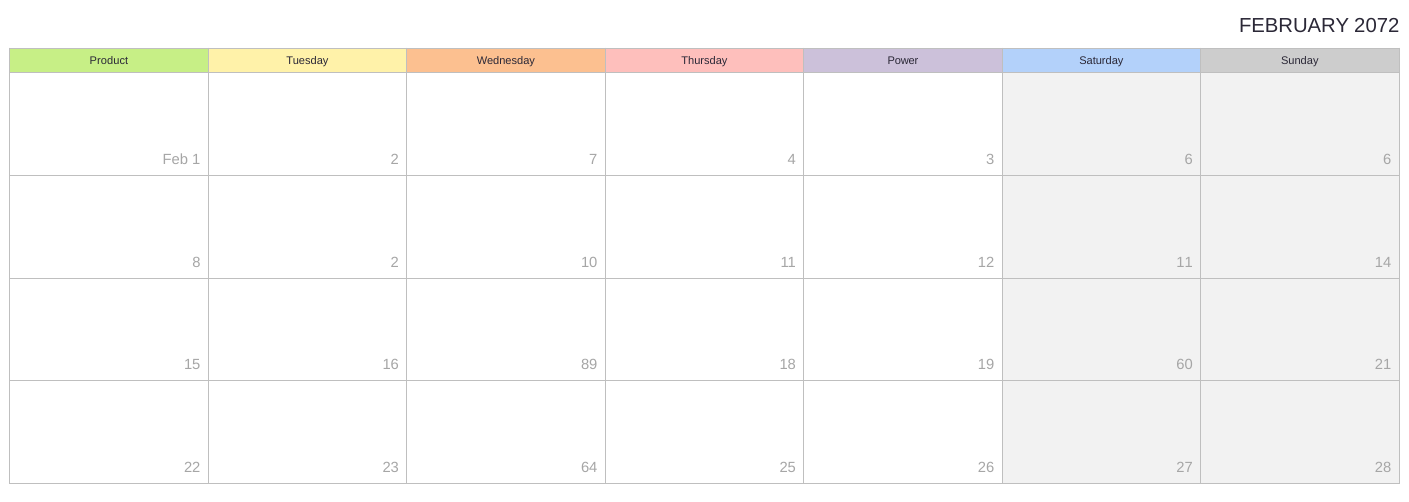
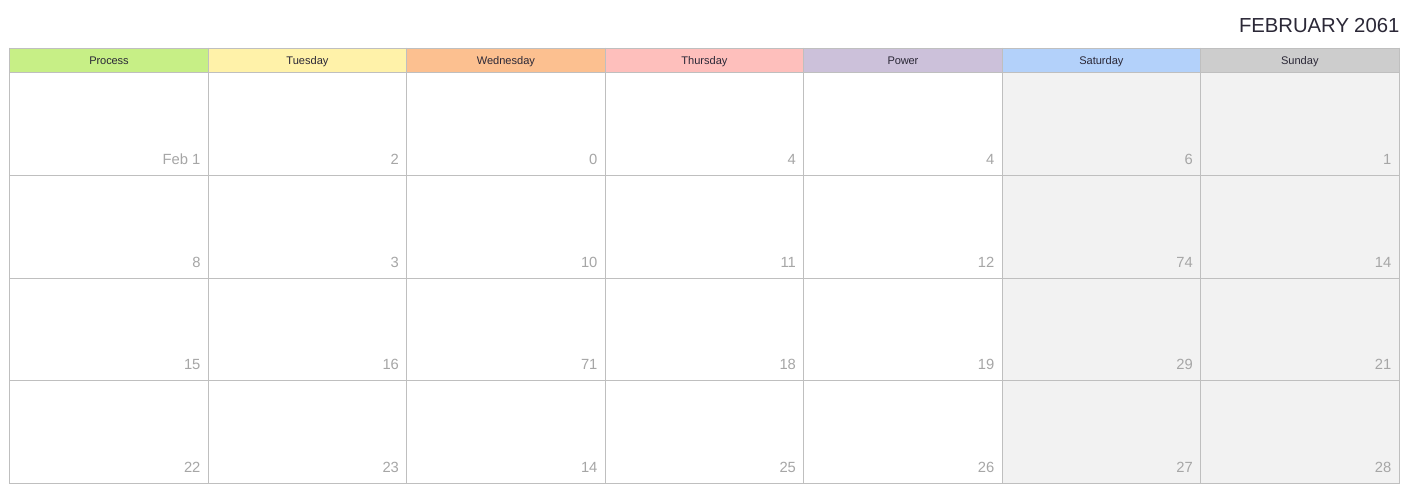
2072: 2072 -> 2061
Product: Product -> Process
7: 7 -> 0
4 3: 3 -> 4
6 6: 6 -> 1
8 2: 2 -> 3
12 11: 11 -> 74
89: 89 -> 71
60: 60 -> 29
23 64: 64 -> 14
